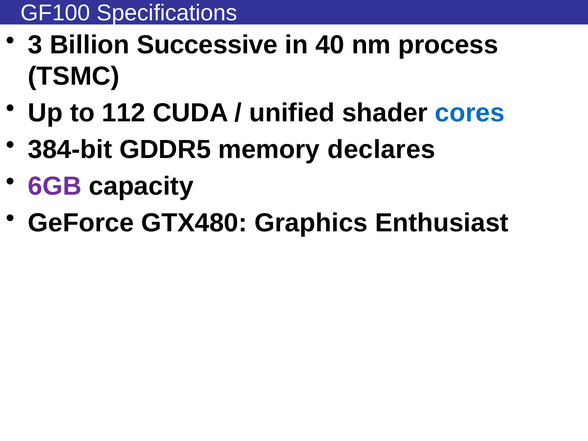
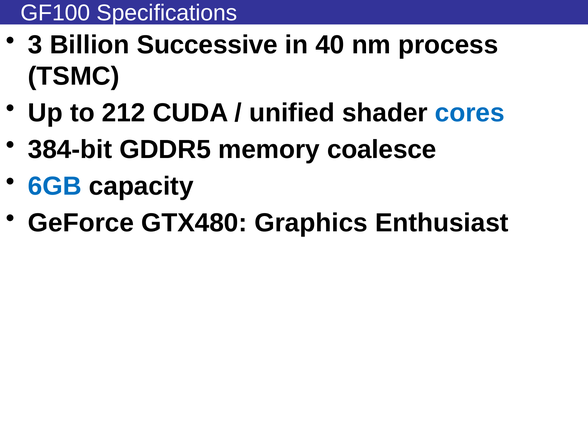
112: 112 -> 212
declares: declares -> coalesce
6GB colour: purple -> blue
